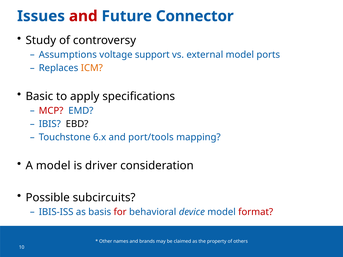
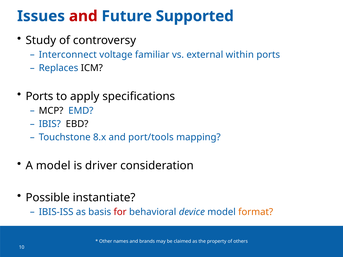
Connector: Connector -> Supported
Assumptions: Assumptions -> Interconnect
support: support -> familiar
external model: model -> within
ICM colour: orange -> black
Basic at (39, 96): Basic -> Ports
MCP colour: red -> black
6.x: 6.x -> 8.x
subcircuits: subcircuits -> instantiate
format colour: red -> orange
